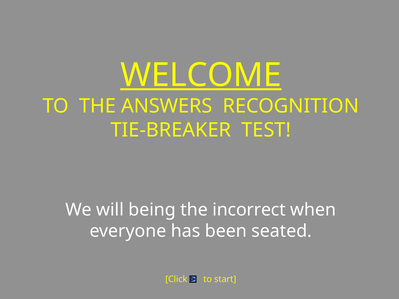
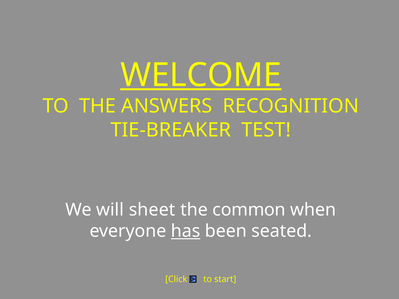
being: being -> sheet
incorrect: incorrect -> common
has underline: none -> present
